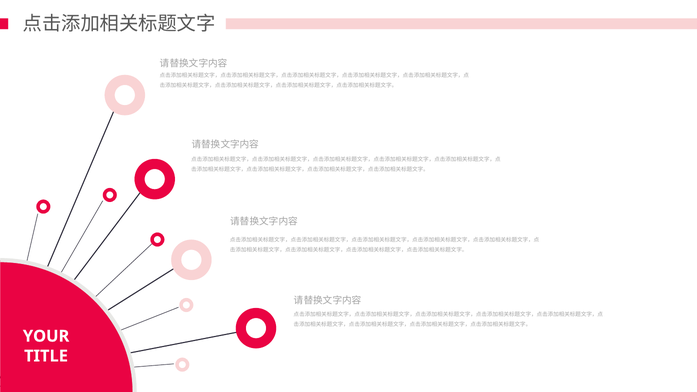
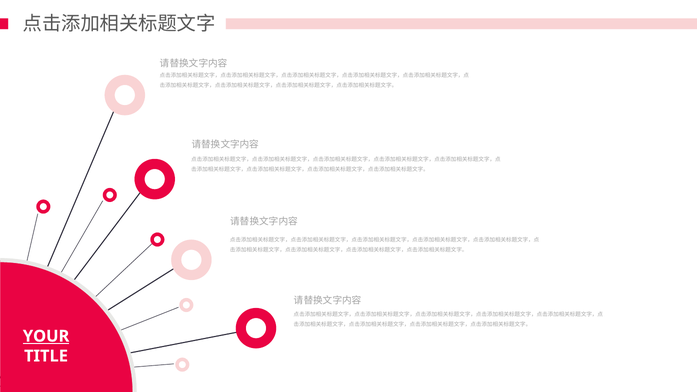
YOUR underline: none -> present
